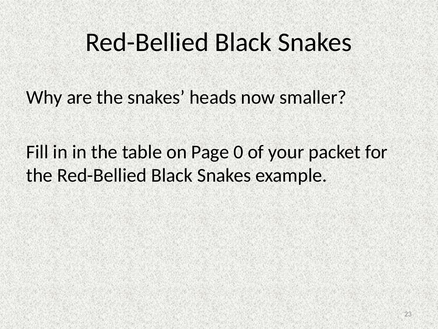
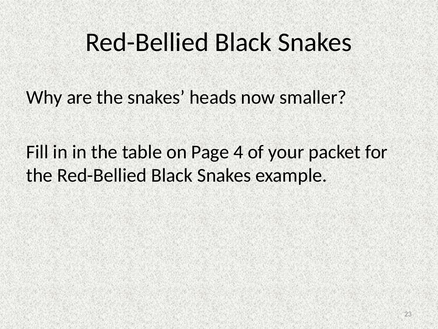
0: 0 -> 4
